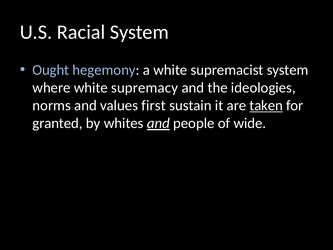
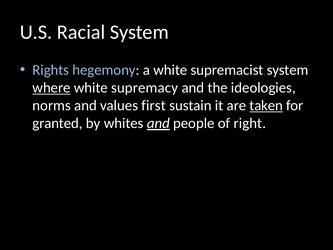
Ought: Ought -> Rights
where underline: none -> present
wide: wide -> right
